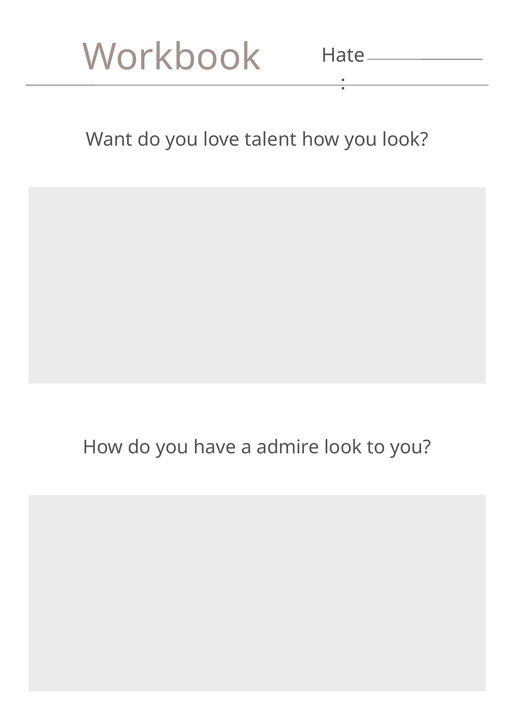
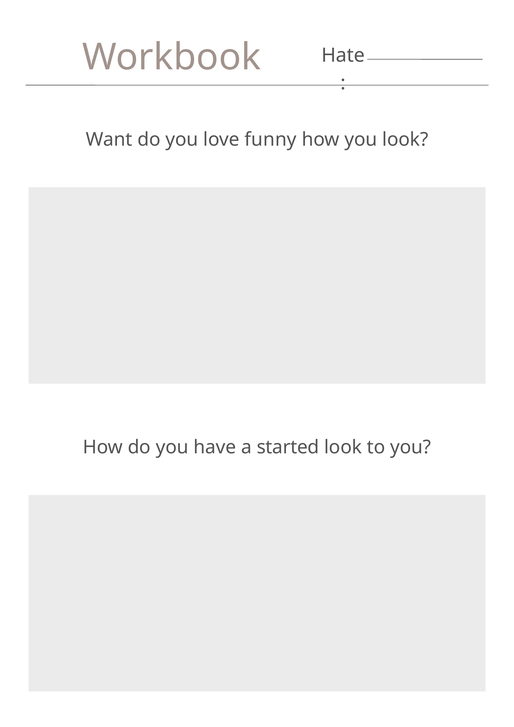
talent: talent -> funny
admire: admire -> started
